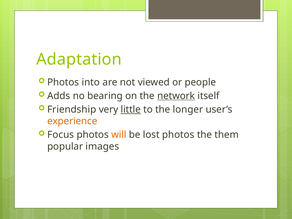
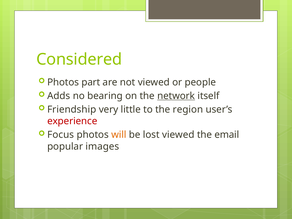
Adaptation: Adaptation -> Considered
into: into -> part
little underline: present -> none
longer: longer -> region
experience colour: orange -> red
lost photos: photos -> viewed
them: them -> email
